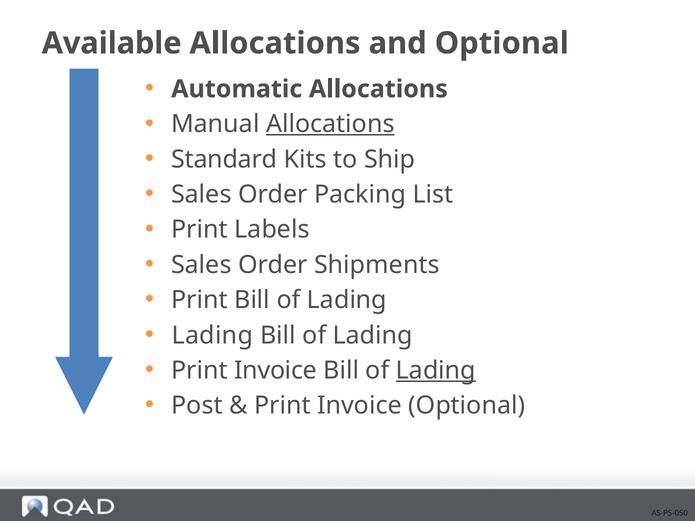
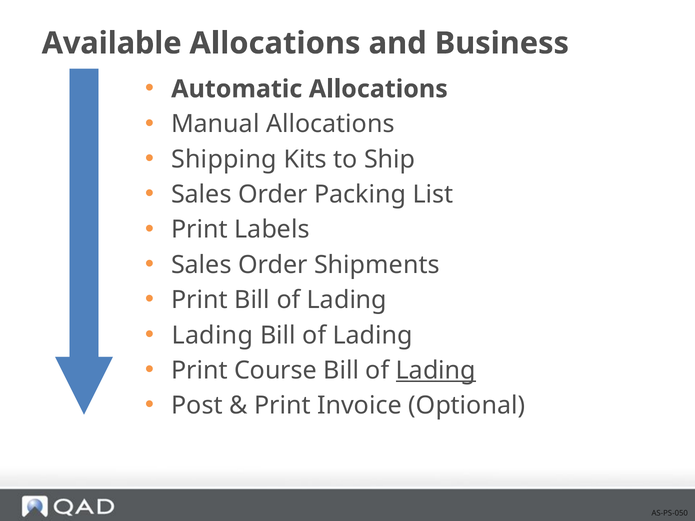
and Optional: Optional -> Business
Allocations at (330, 124) underline: present -> none
Standard: Standard -> Shipping
Invoice at (276, 371): Invoice -> Course
